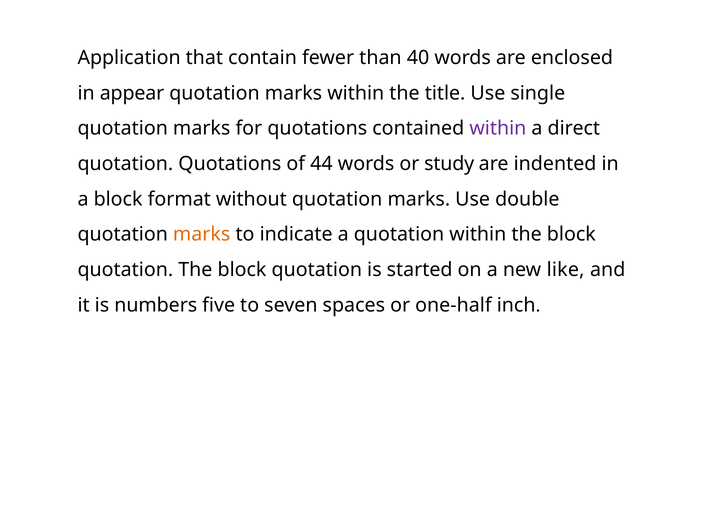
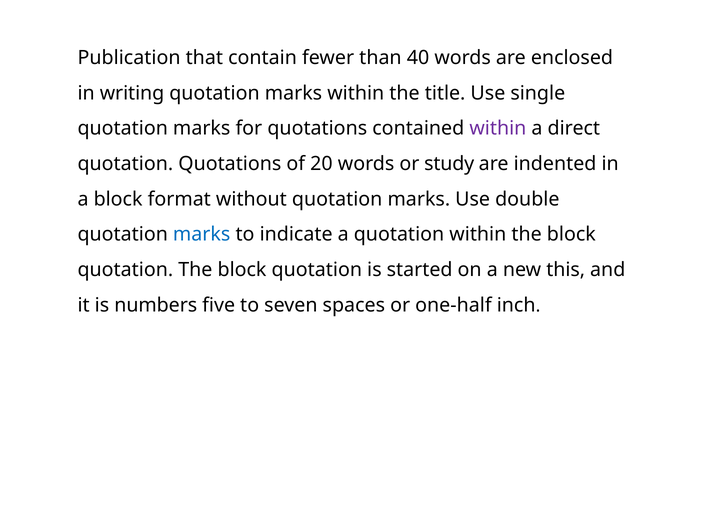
Application: Application -> Publication
appear: appear -> writing
44: 44 -> 20
marks at (202, 234) colour: orange -> blue
like: like -> this
